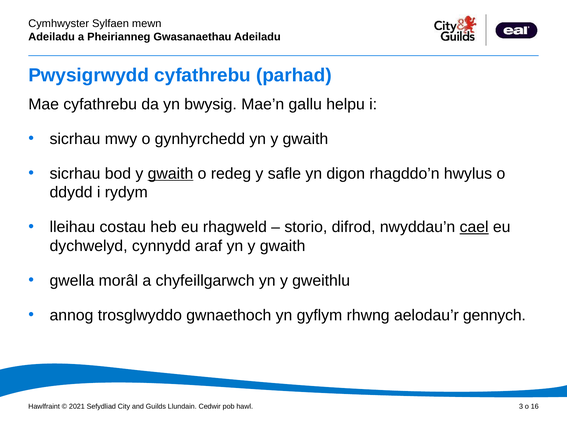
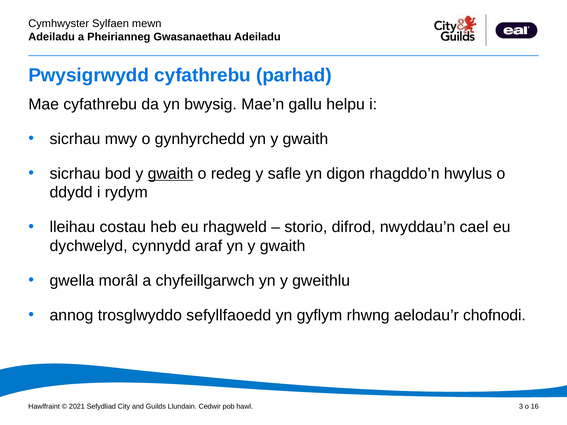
cael underline: present -> none
gwnaethoch: gwnaethoch -> sefyllfaoedd
gennych: gennych -> chofnodi
